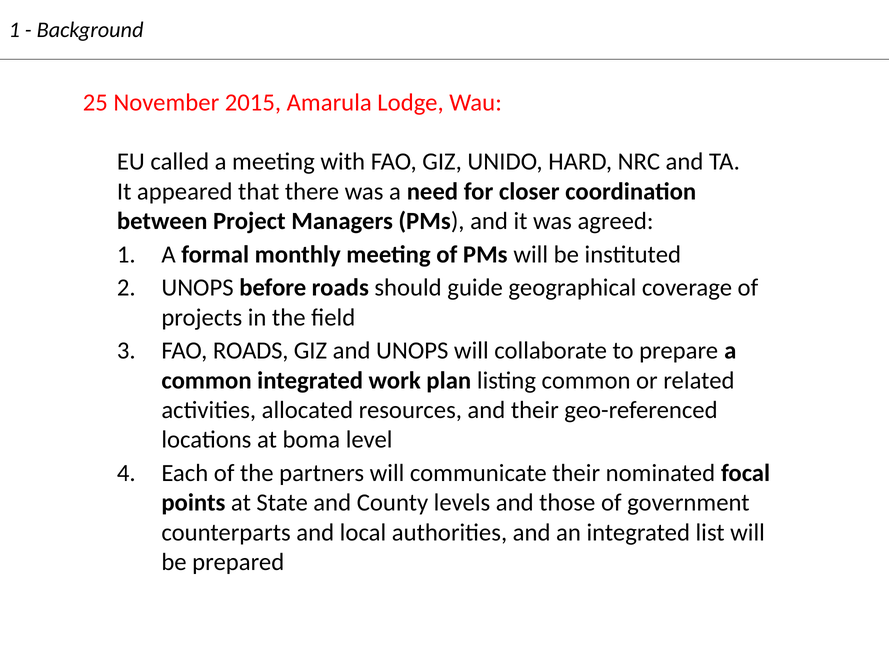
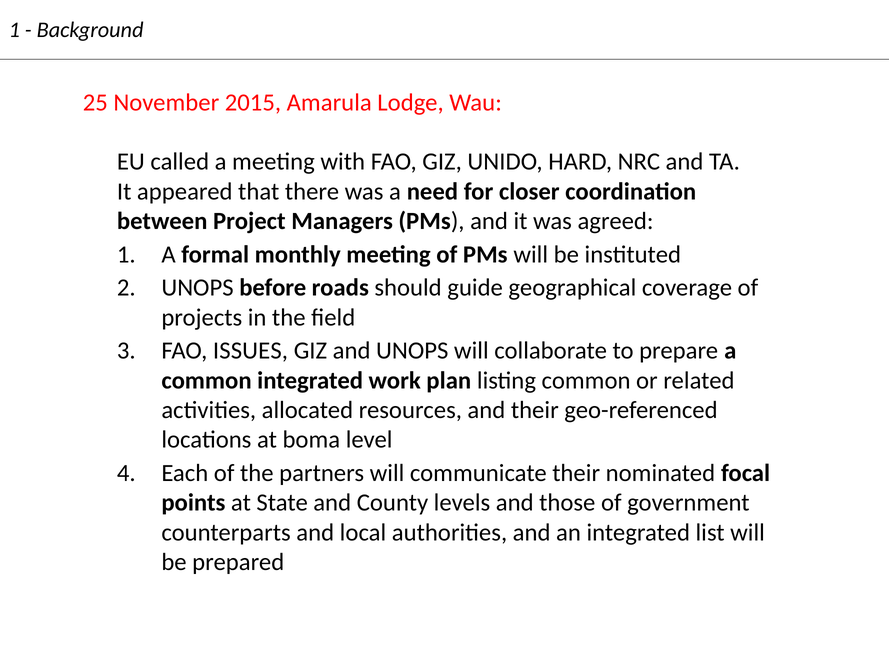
FAO ROADS: ROADS -> ISSUES
